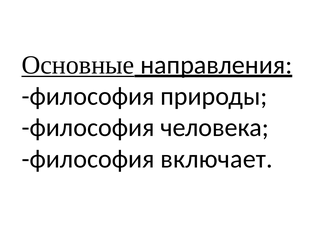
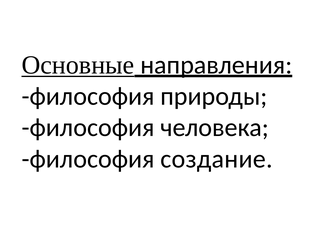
включает: включает -> создание
